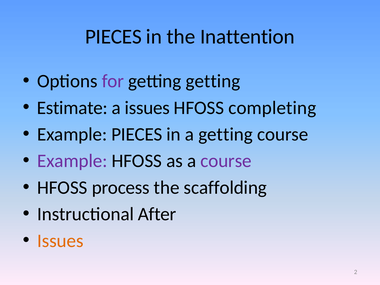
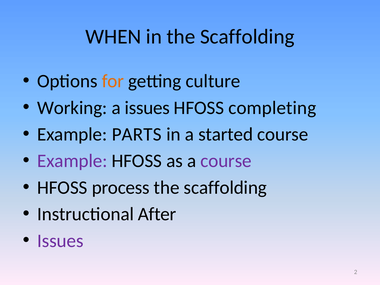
PIECES at (113, 37): PIECES -> WHEN
in the Inattention: Inattention -> Scaffolding
for colour: purple -> orange
getting getting: getting -> culture
Estimate: Estimate -> Working
Example PIECES: PIECES -> PARTS
a getting: getting -> started
Issues at (60, 241) colour: orange -> purple
